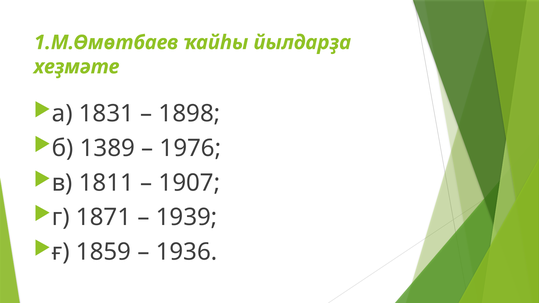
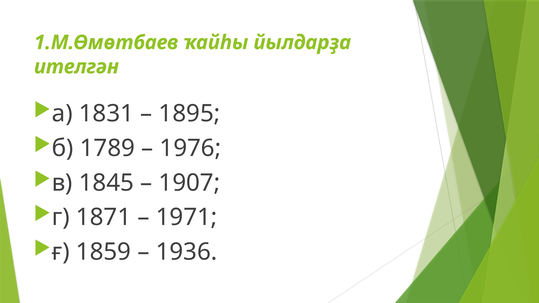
хеҙмәте: хеҙмәте -> ителгән
1898: 1898 -> 1895
1389: 1389 -> 1789
1811: 1811 -> 1845
1939: 1939 -> 1971
